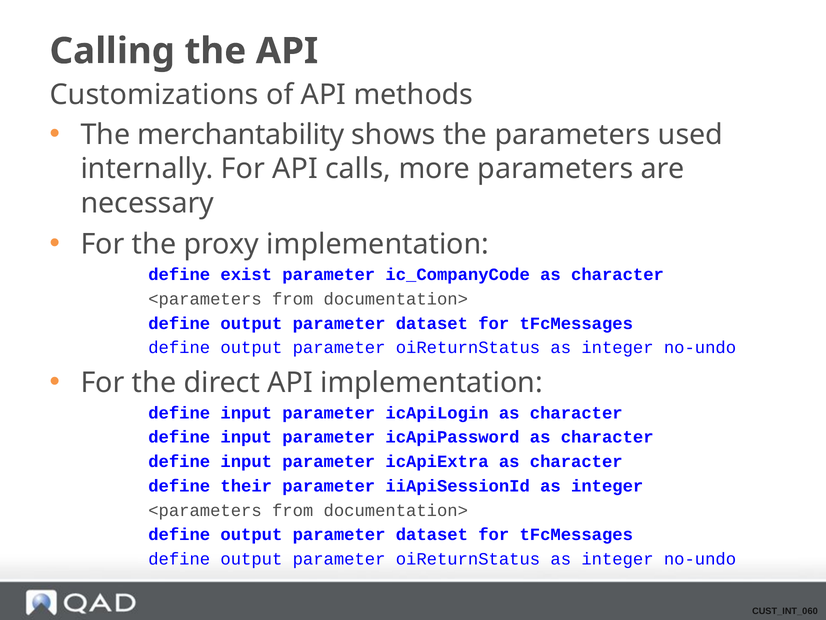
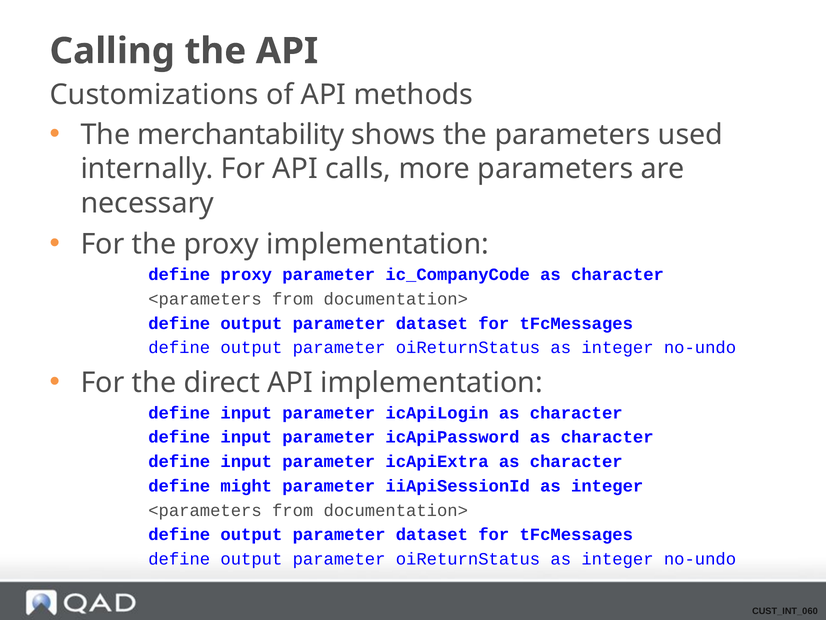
define exist: exist -> proxy
their: their -> might
